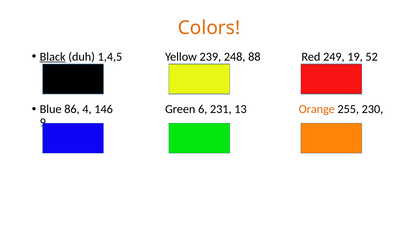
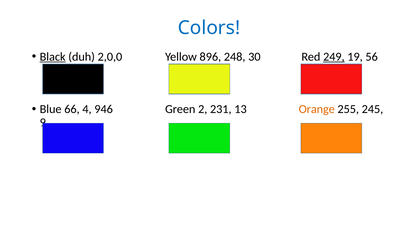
Colors colour: orange -> blue
1,4,5: 1,4,5 -> 2,0,0
239: 239 -> 896
88: 88 -> 30
249 underline: none -> present
52: 52 -> 56
86: 86 -> 66
146: 146 -> 946
6: 6 -> 2
230: 230 -> 245
